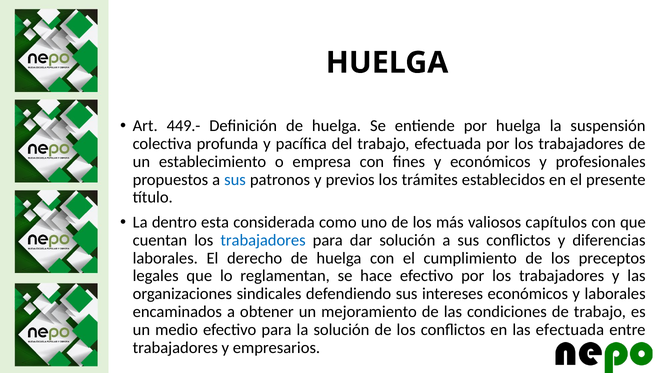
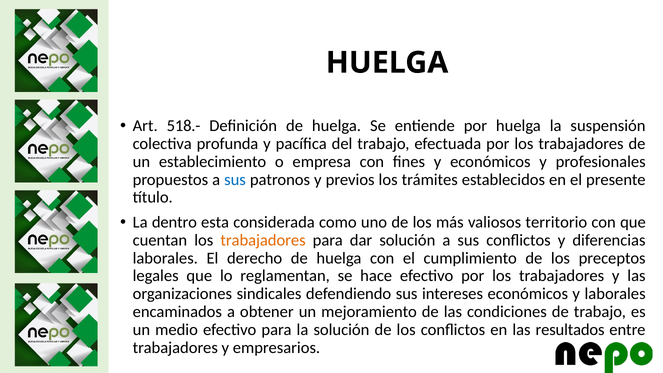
449.-: 449.- -> 518.-
capítulos: capítulos -> territorio
trabajadores at (263, 240) colour: blue -> orange
las efectuada: efectuada -> resultados
